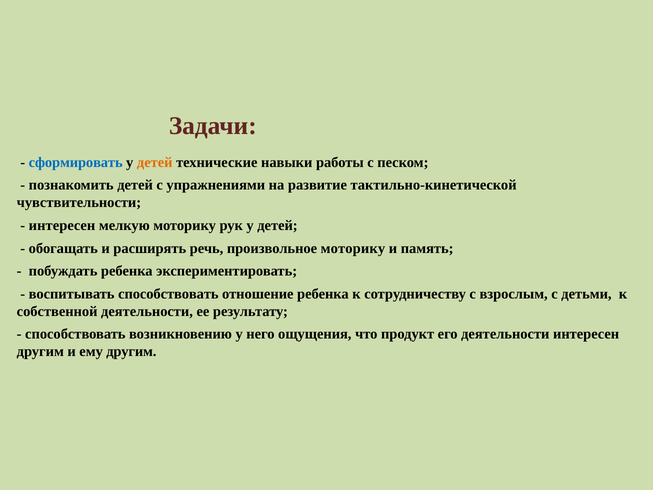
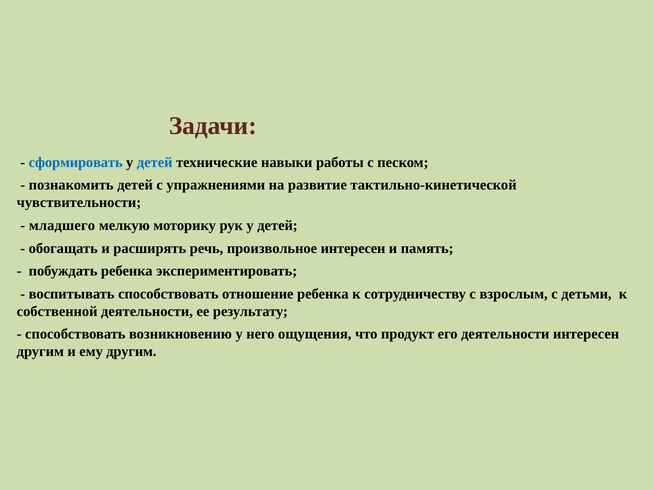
детей at (155, 162) colour: orange -> blue
интересен at (62, 225): интересен -> младшего
произвольное моторику: моторику -> интересен
